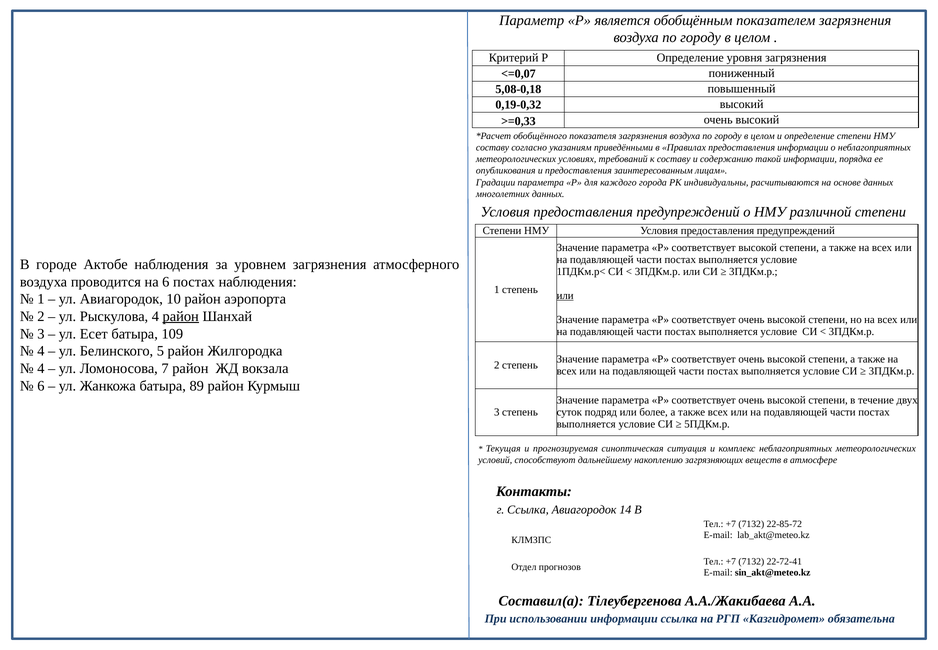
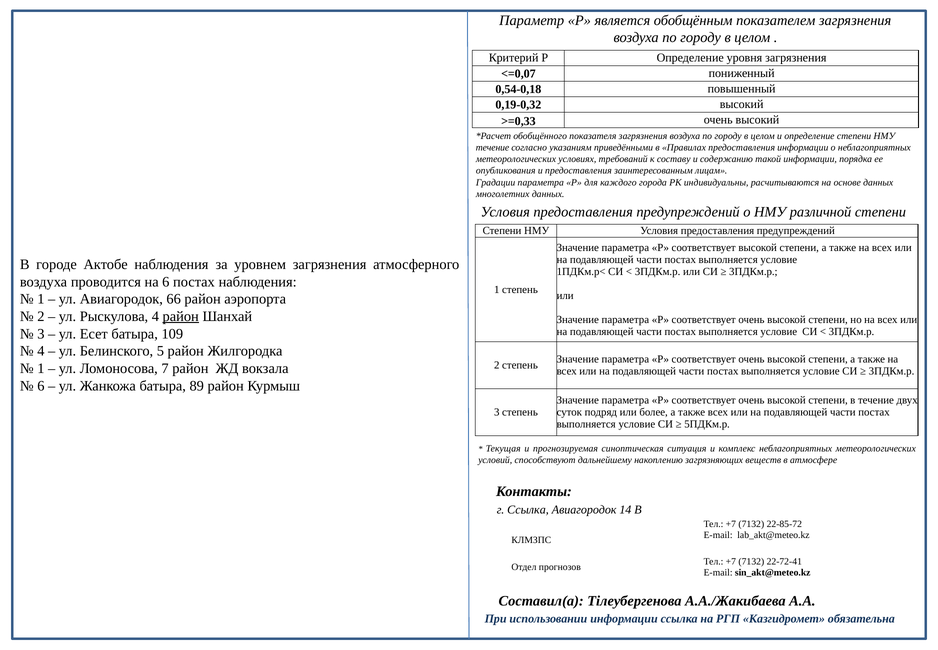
5,08-0,18: 5,08-0,18 -> 0,54-0,18
составу at (492, 148): составу -> течение
или at (565, 295) underline: present -> none
10: 10 -> 66
4 at (41, 368): 4 -> 1
